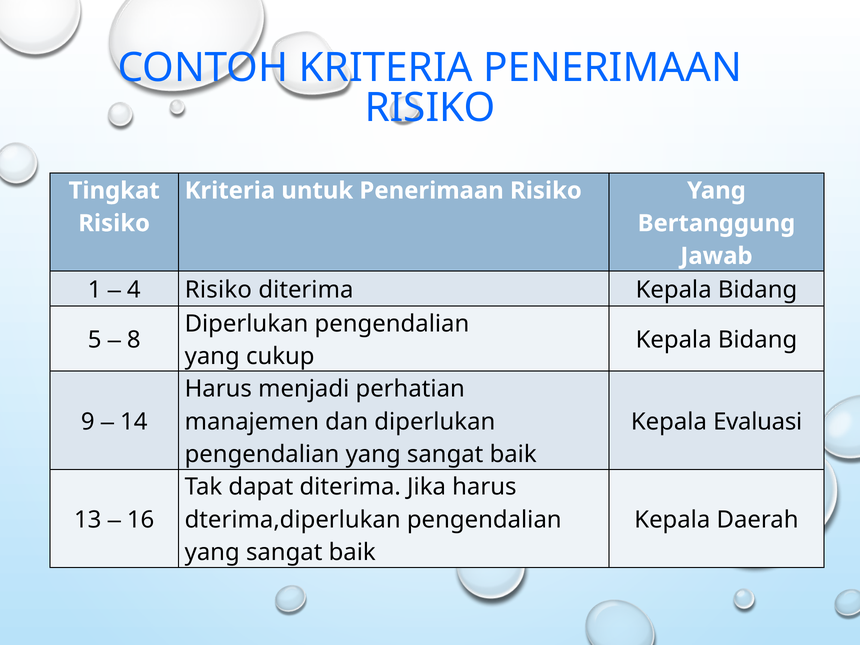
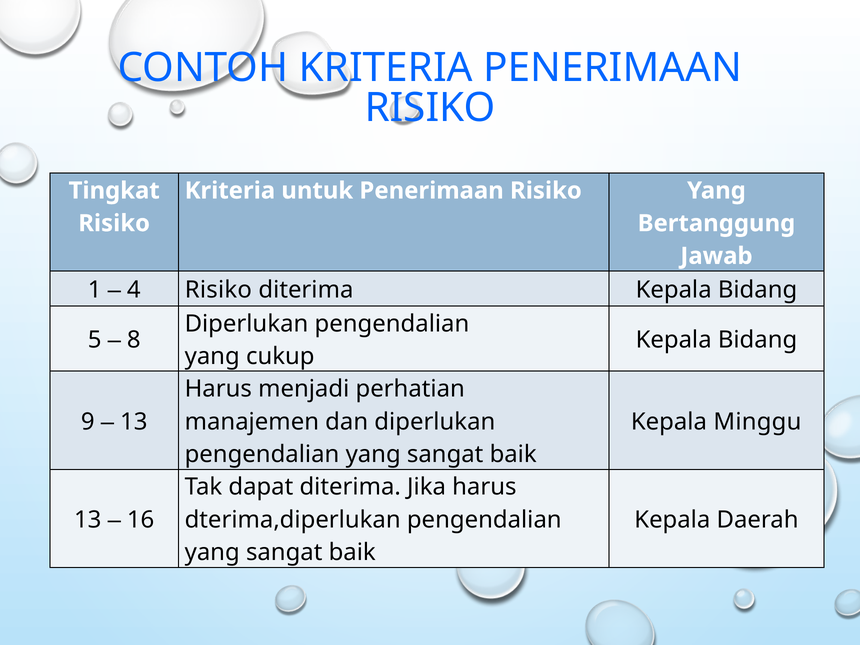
14 at (134, 422): 14 -> 13
Evaluasi: Evaluasi -> Minggu
